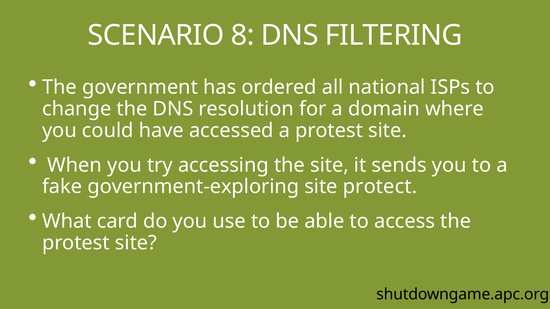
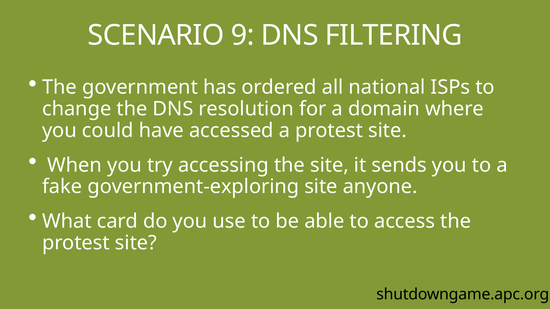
8: 8 -> 9
protect: protect -> anyone
